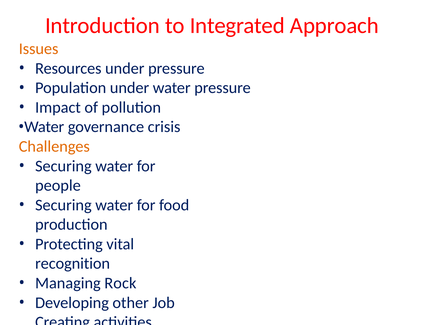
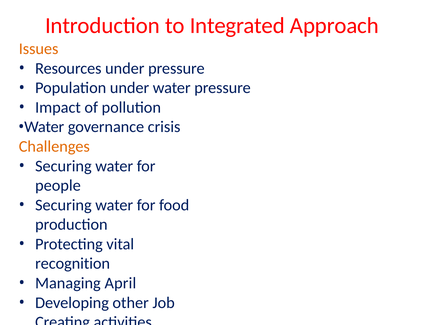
Rock: Rock -> April
